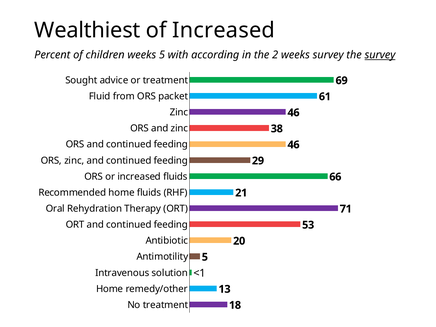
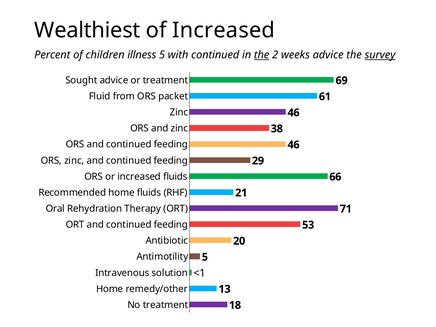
children weeks: weeks -> illness
with according: according -> continued
the at (262, 55) underline: none -> present
weeks survey: survey -> advice
